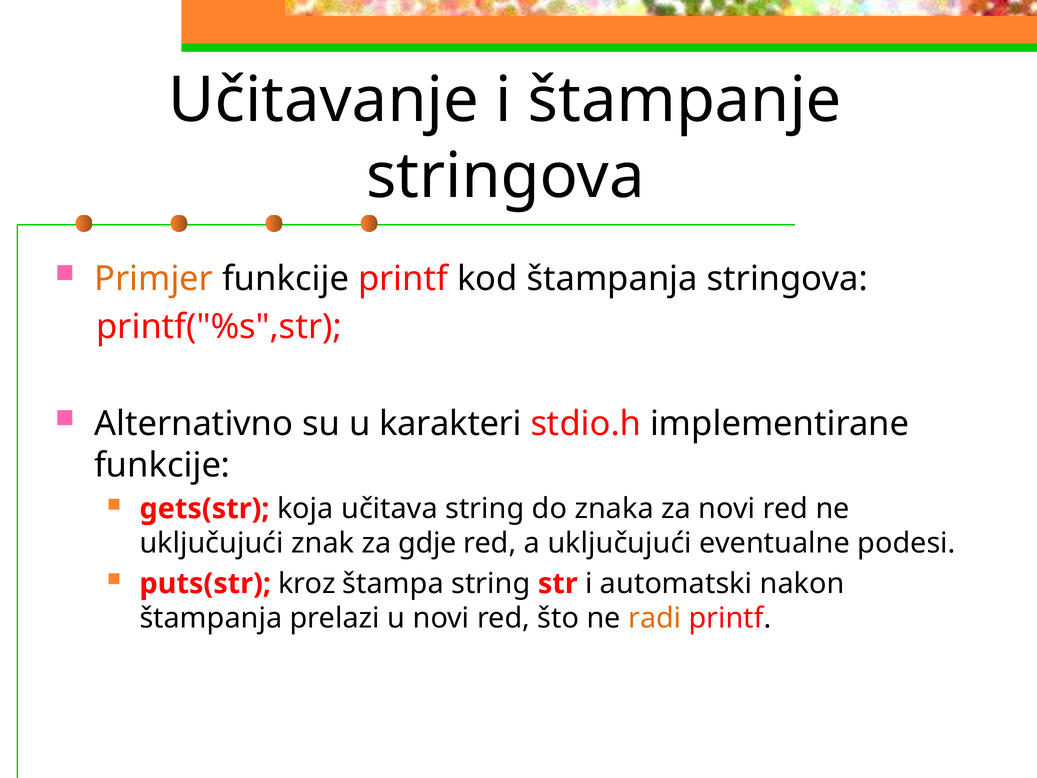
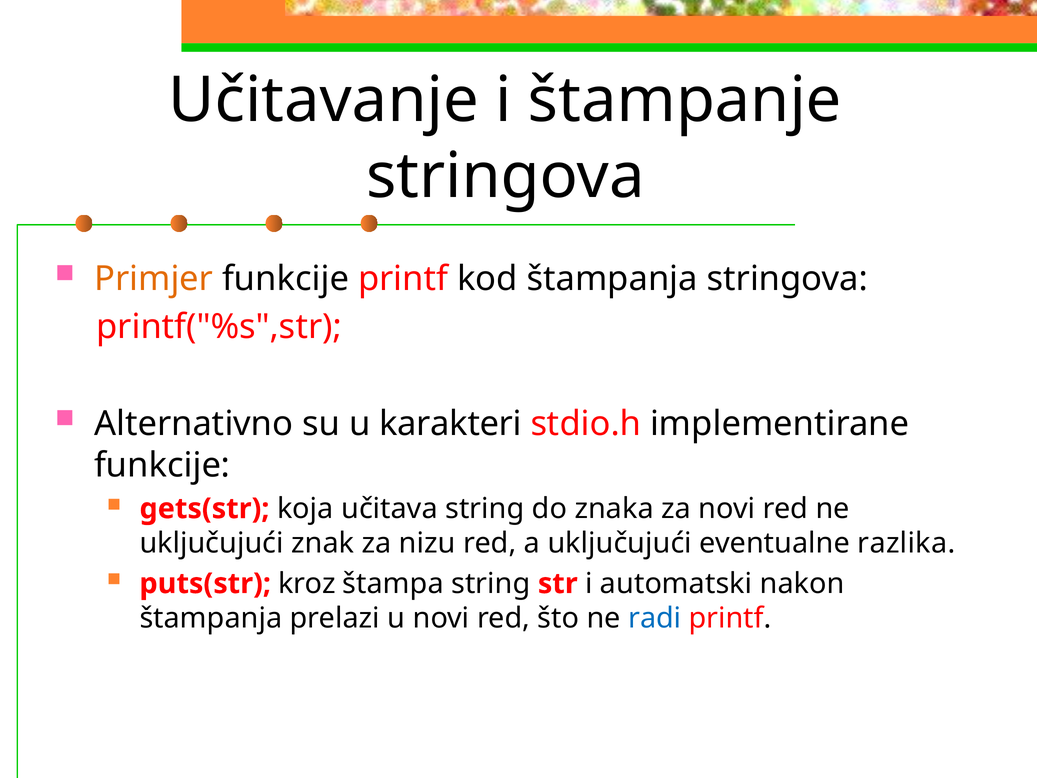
gdje: gdje -> nizu
podesi: podesi -> razlika
radi colour: orange -> blue
